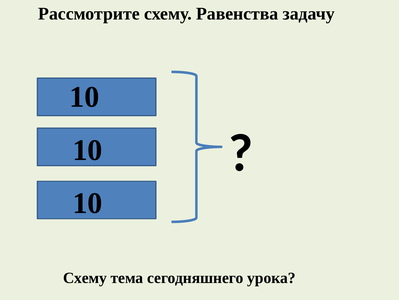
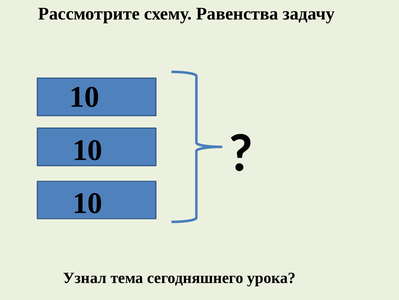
Схему at (85, 277): Схему -> Узнал
